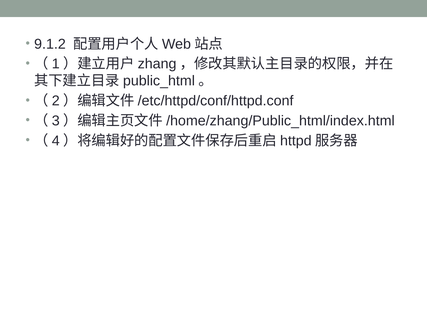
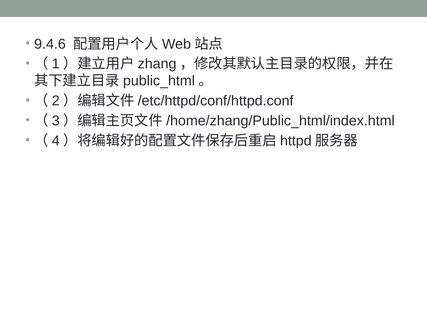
9.1.2: 9.1.2 -> 9.4.6
